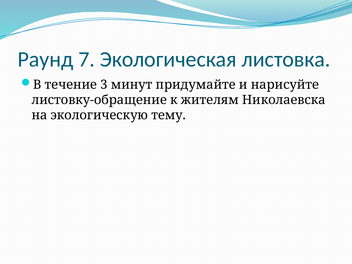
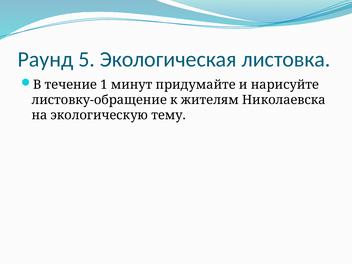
7: 7 -> 5
3: 3 -> 1
